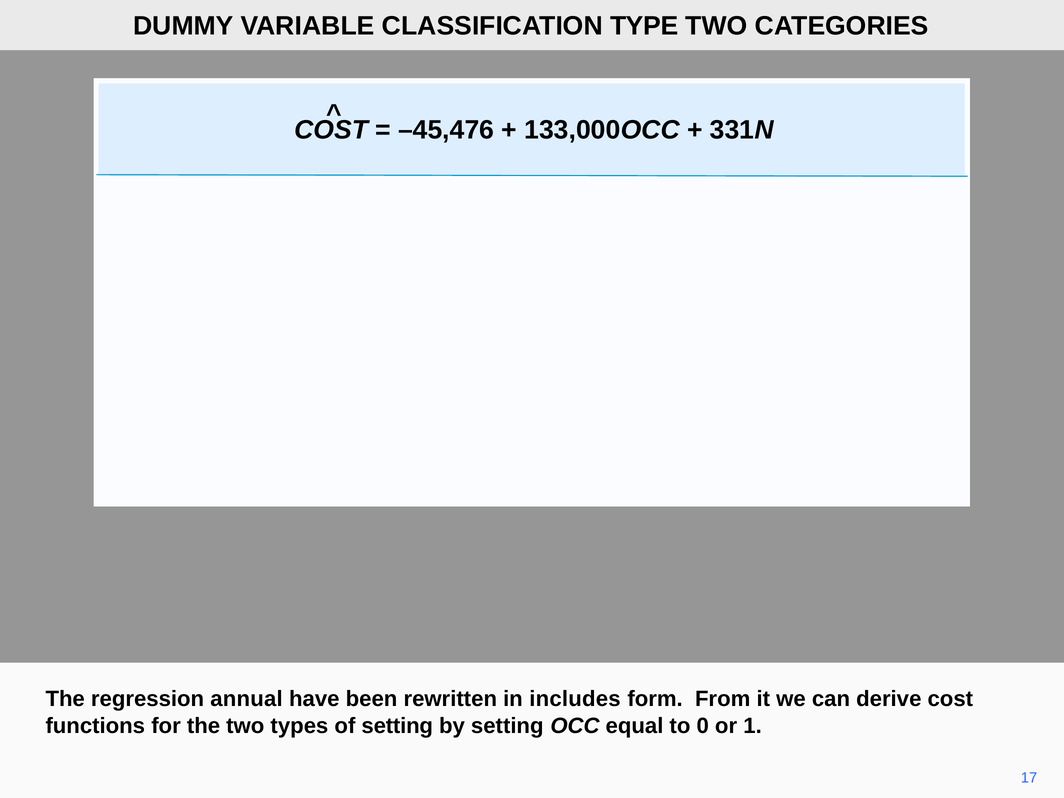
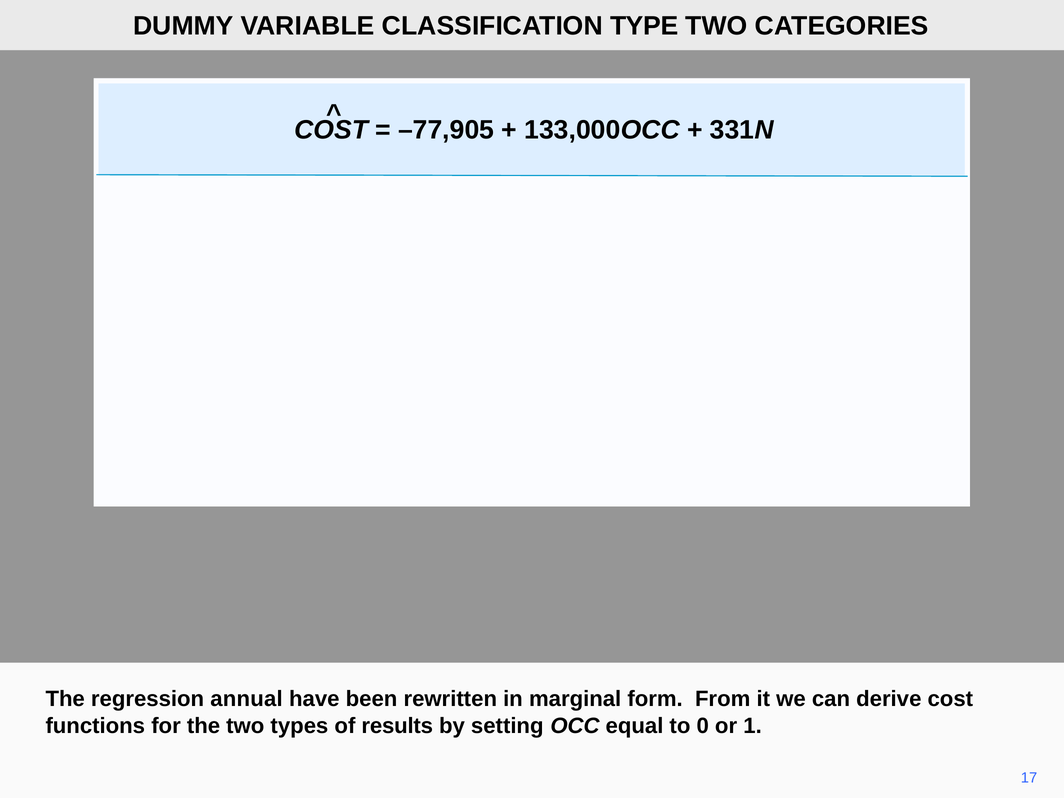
–45,476: –45,476 -> –77,905
includes: includes -> marginal
of setting: setting -> results
